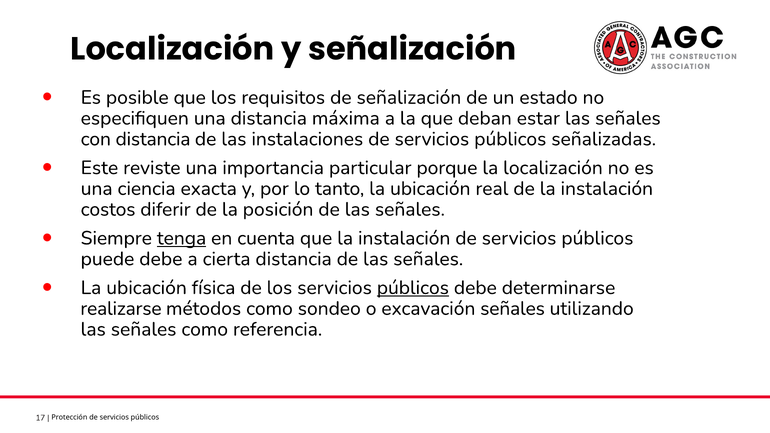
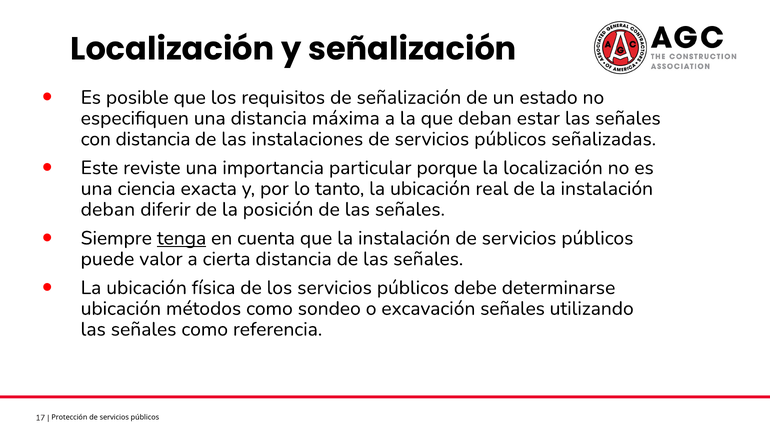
costos at (108, 209): costos -> deban
puede debe: debe -> valor
públicos at (413, 288) underline: present -> none
realizarse at (121, 309): realizarse -> ubicación
